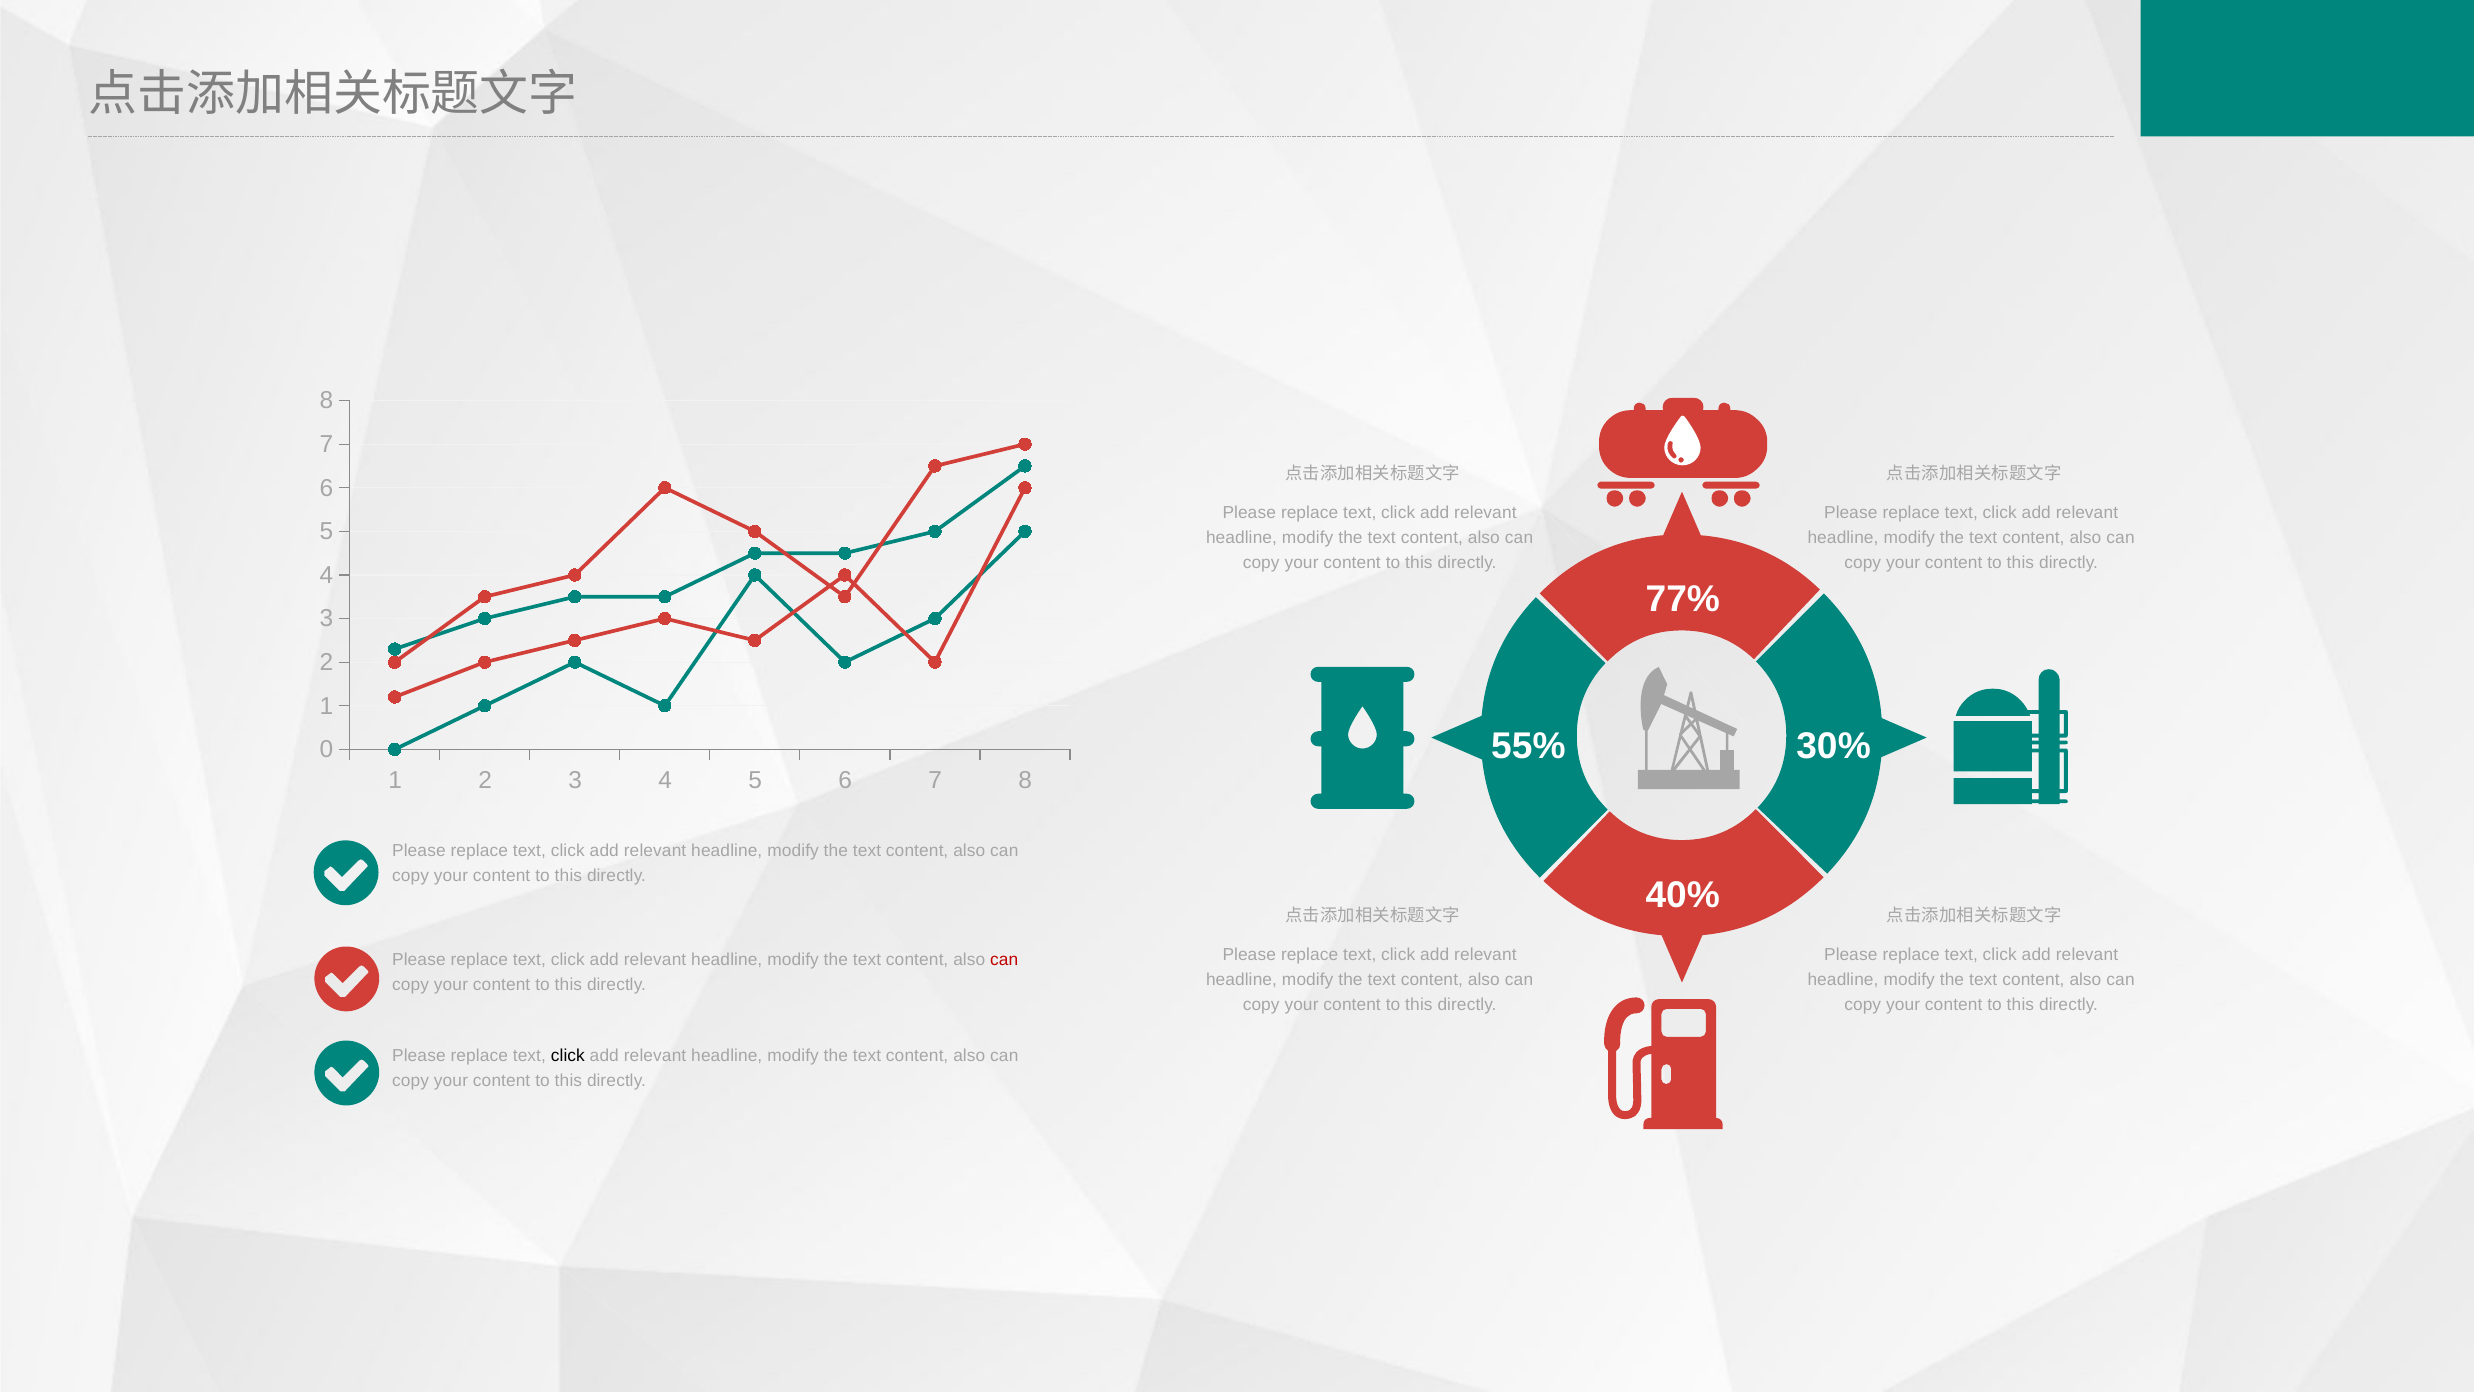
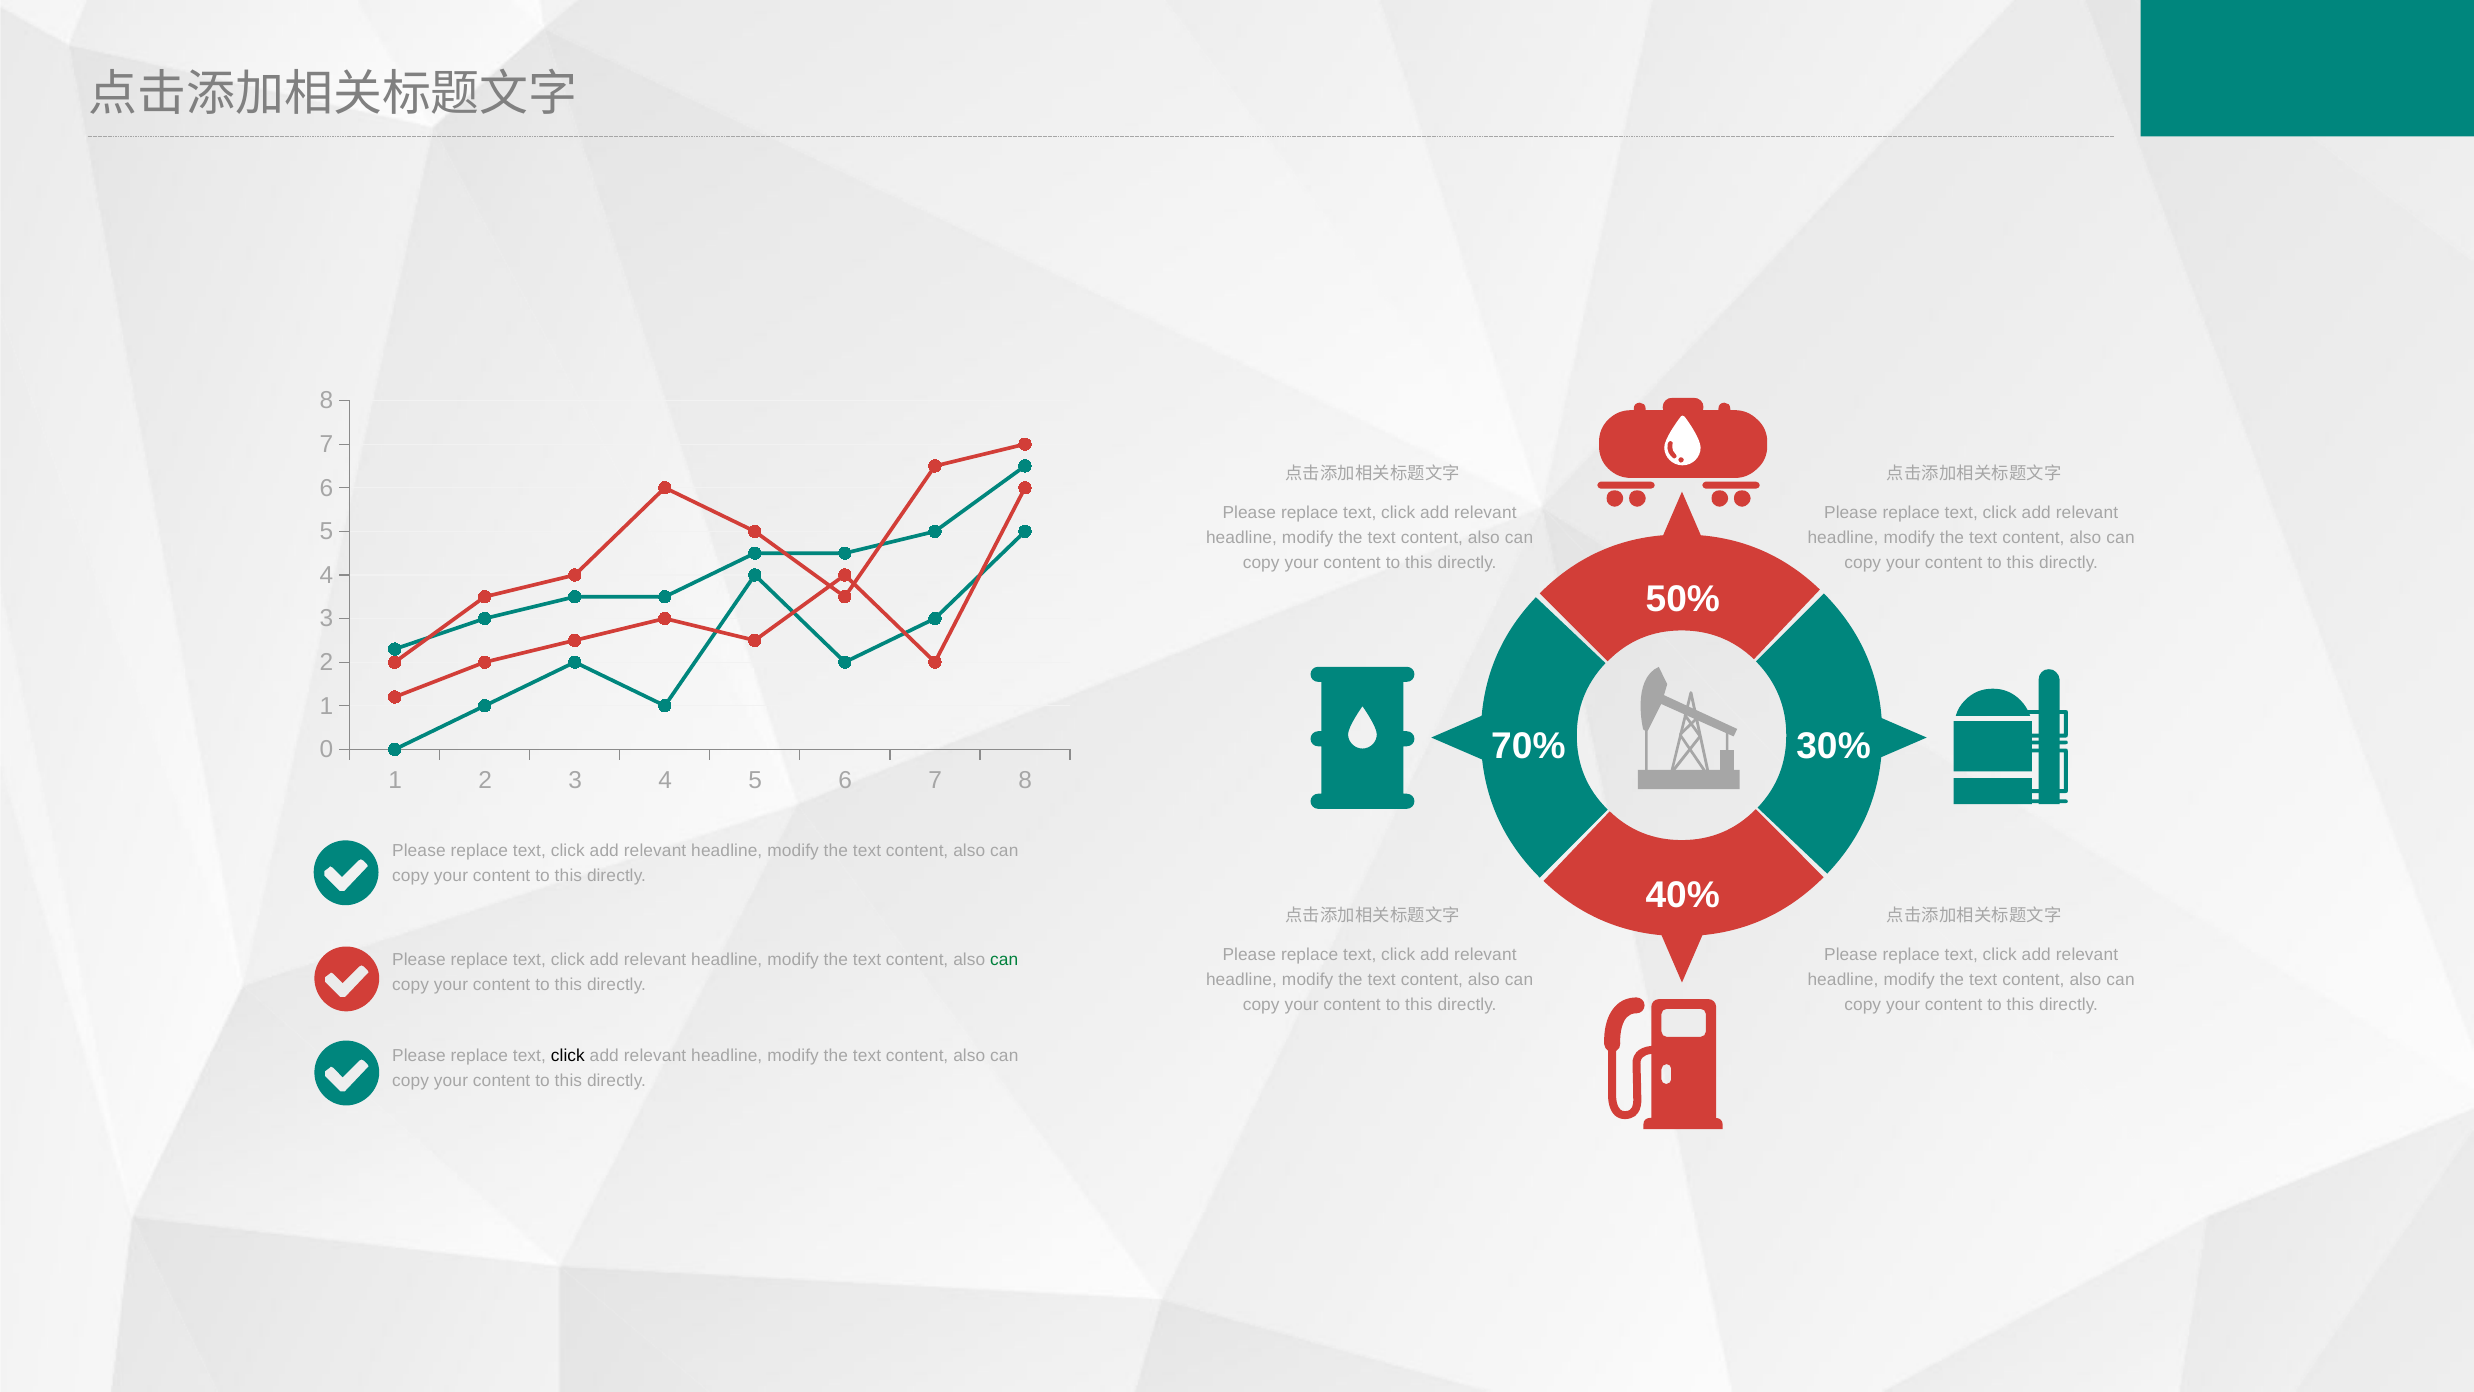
77%: 77% -> 50%
55%: 55% -> 70%
can at (1004, 959) colour: red -> green
